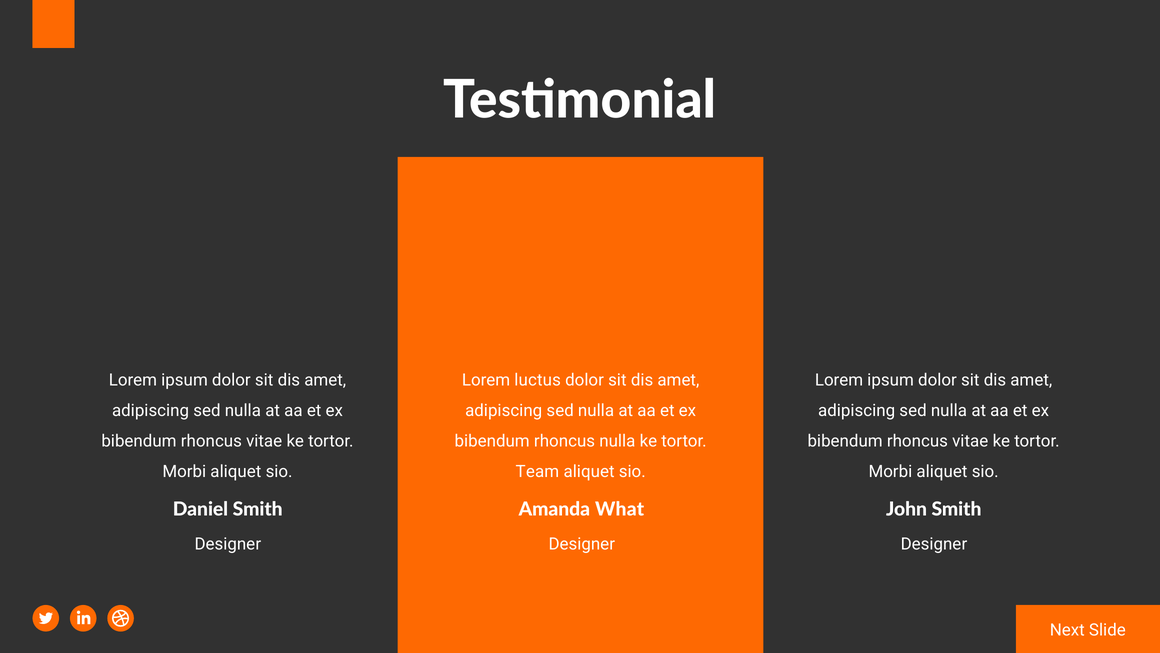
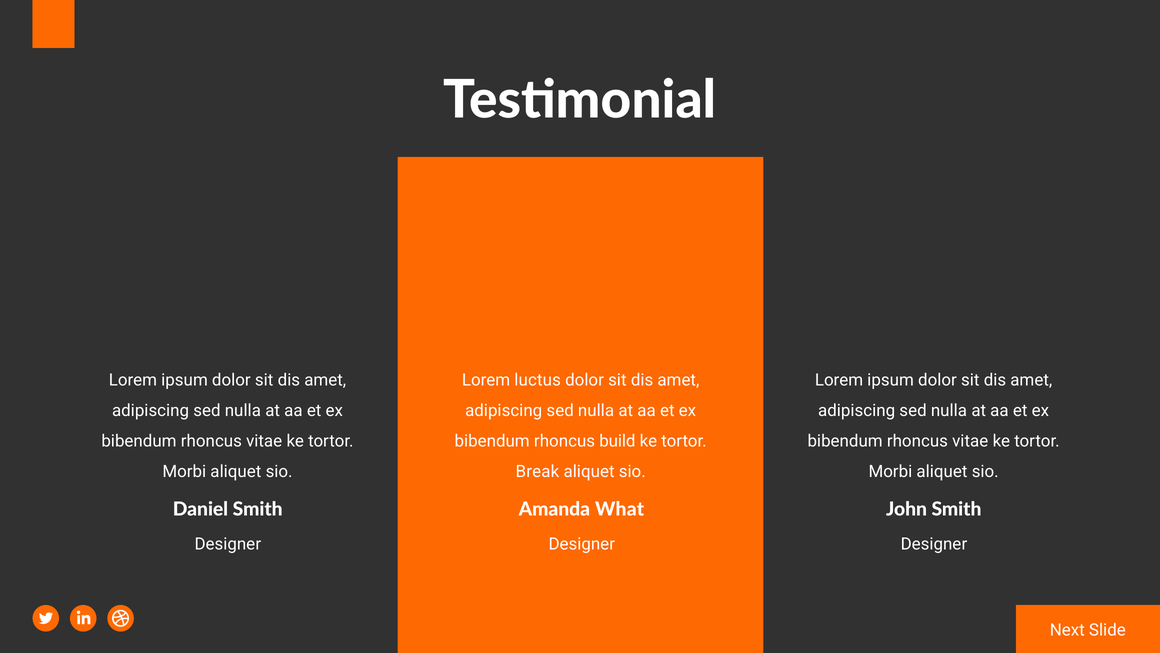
rhoncus nulla: nulla -> build
Team: Team -> Break
